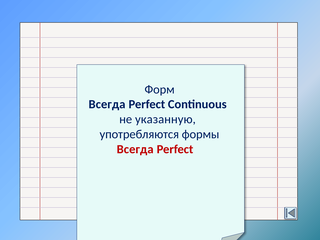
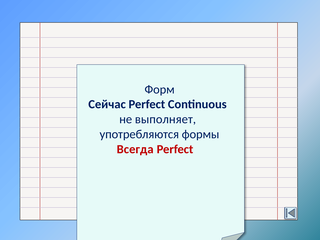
Всегда at (107, 104): Всегда -> Сейчас
указанную: указанную -> выполняет
